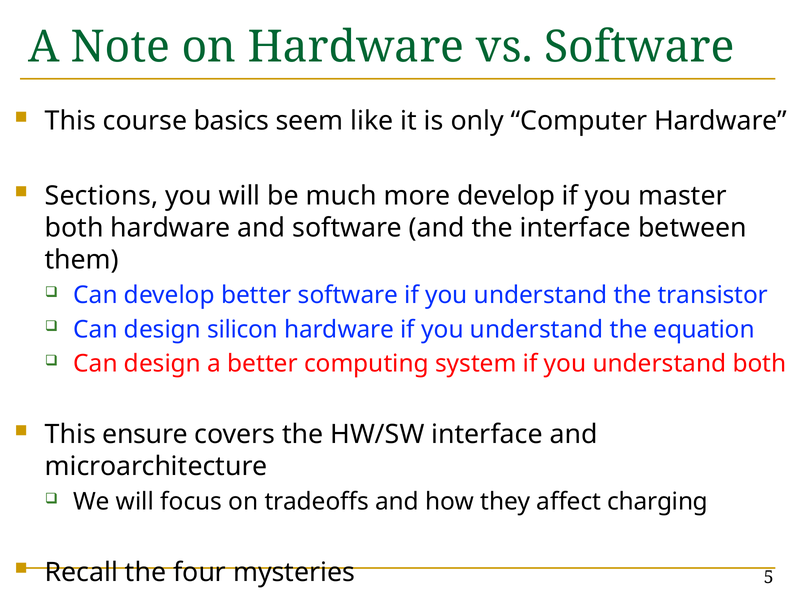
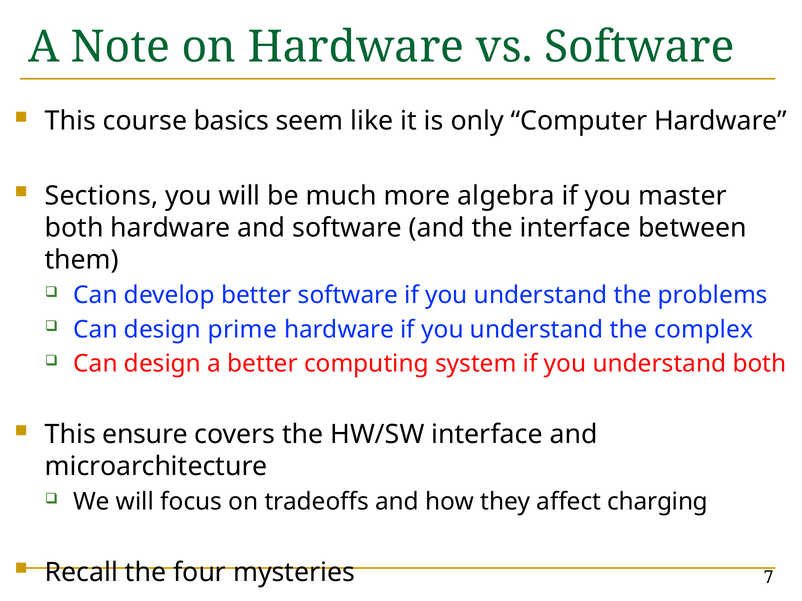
more develop: develop -> algebra
transistor: transistor -> problems
silicon: silicon -> prime
equation: equation -> complex
5: 5 -> 7
